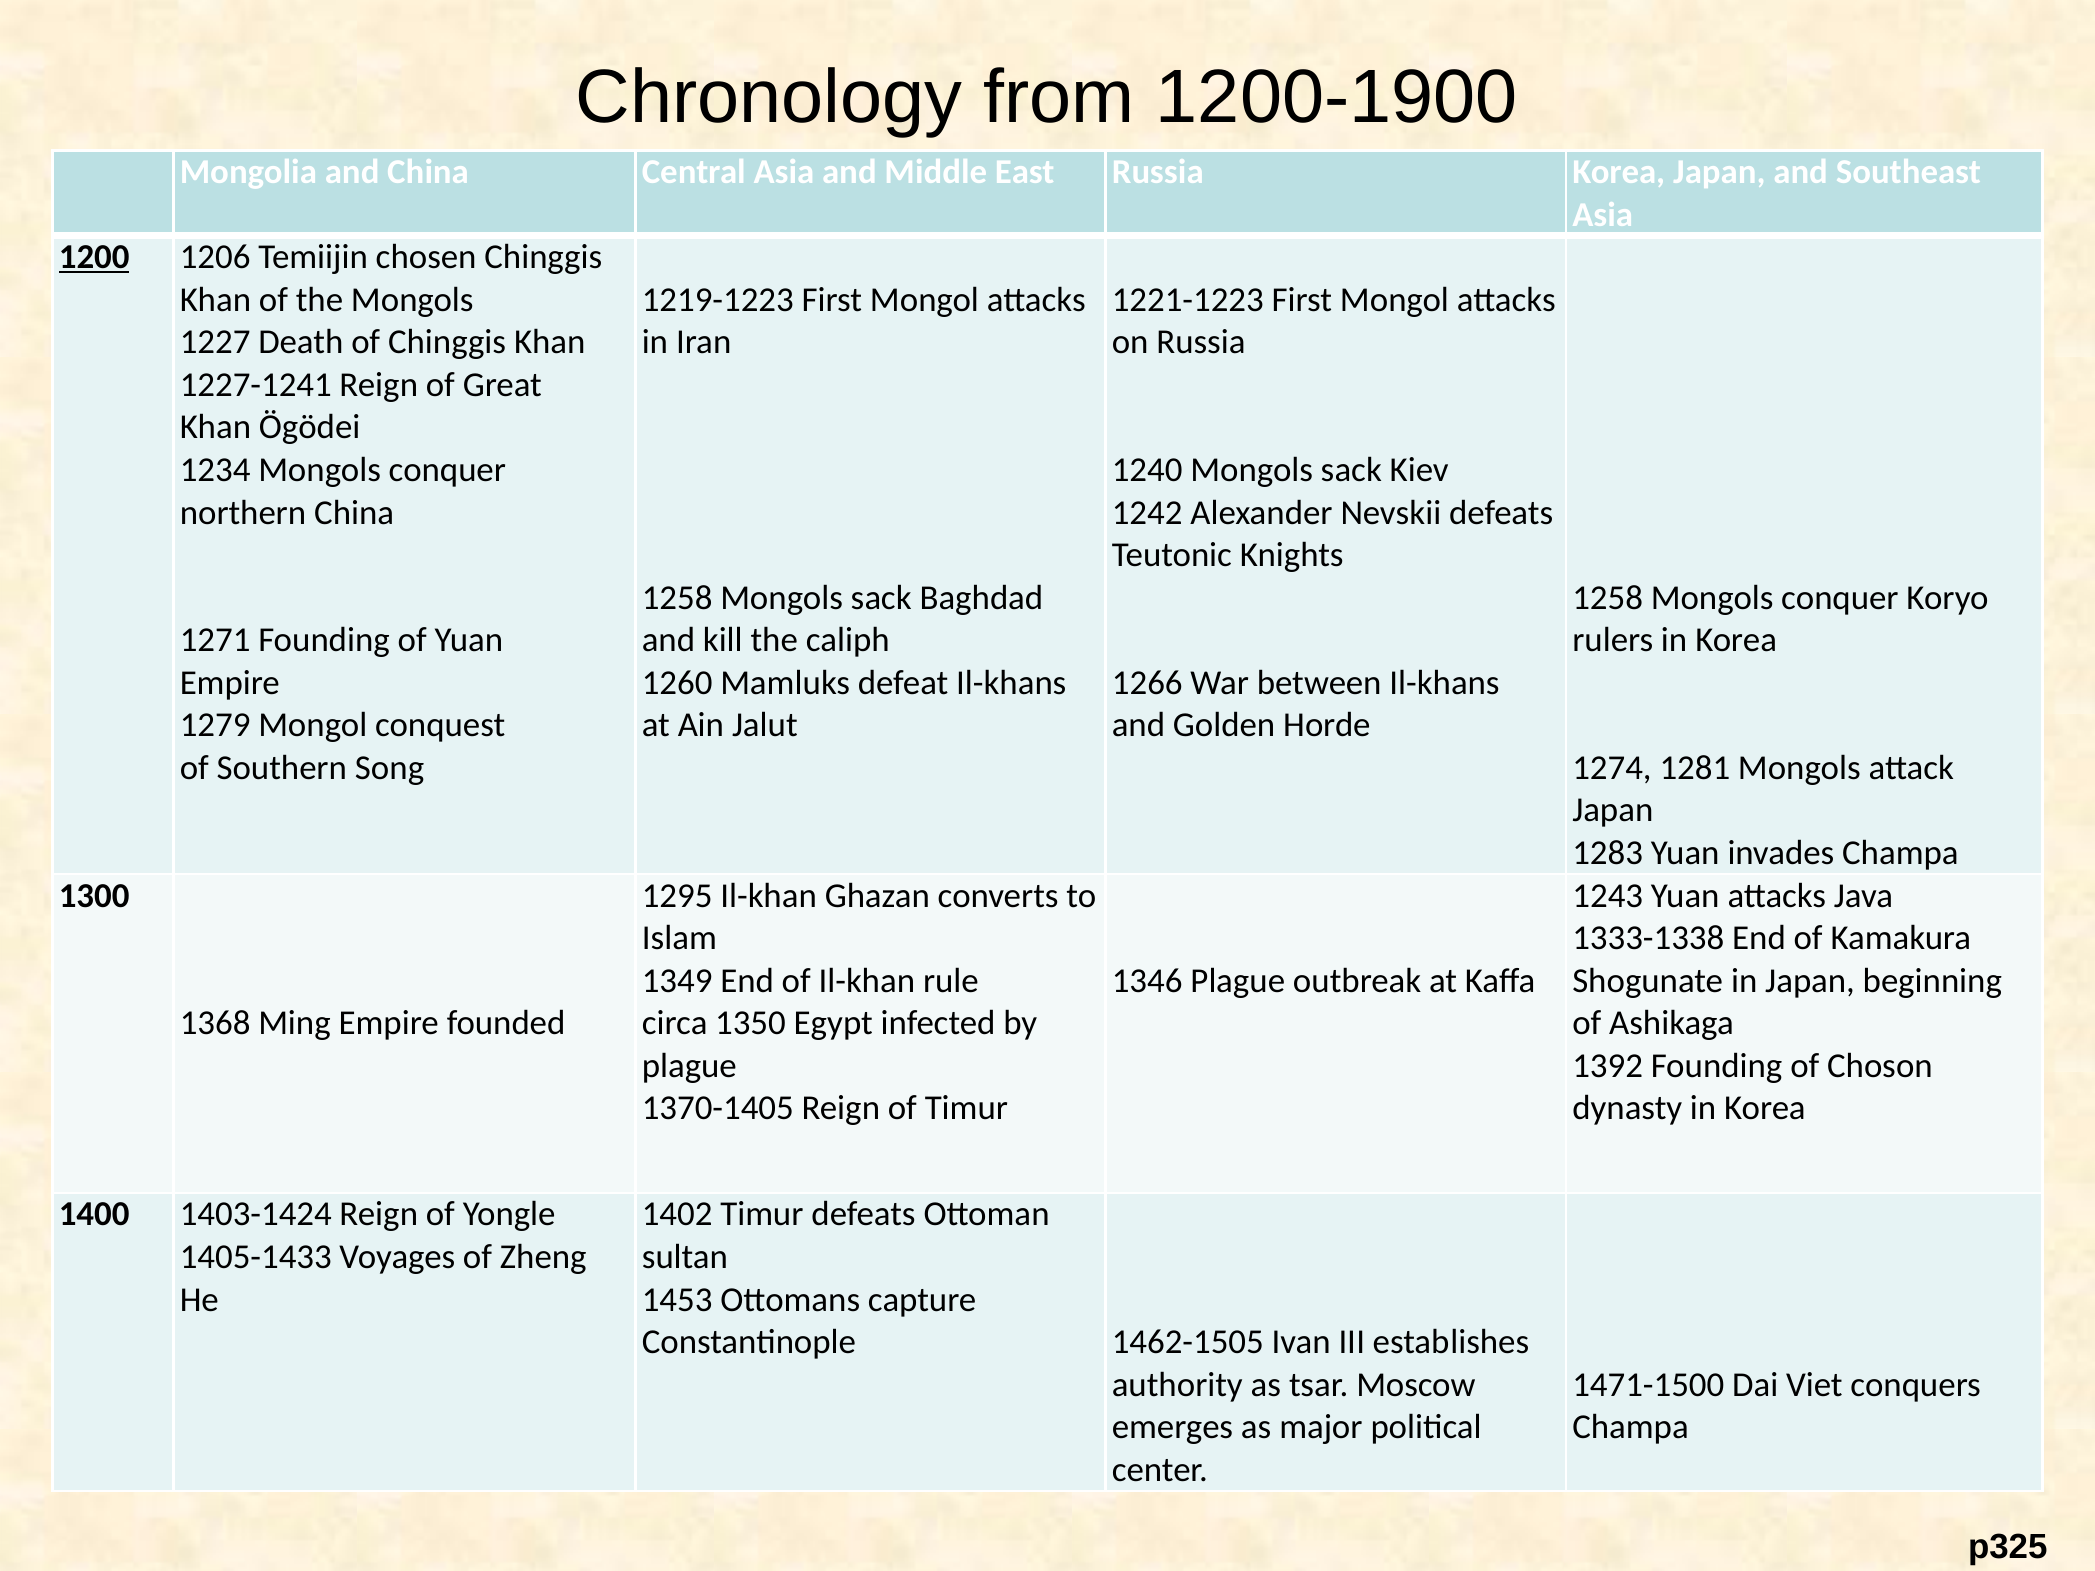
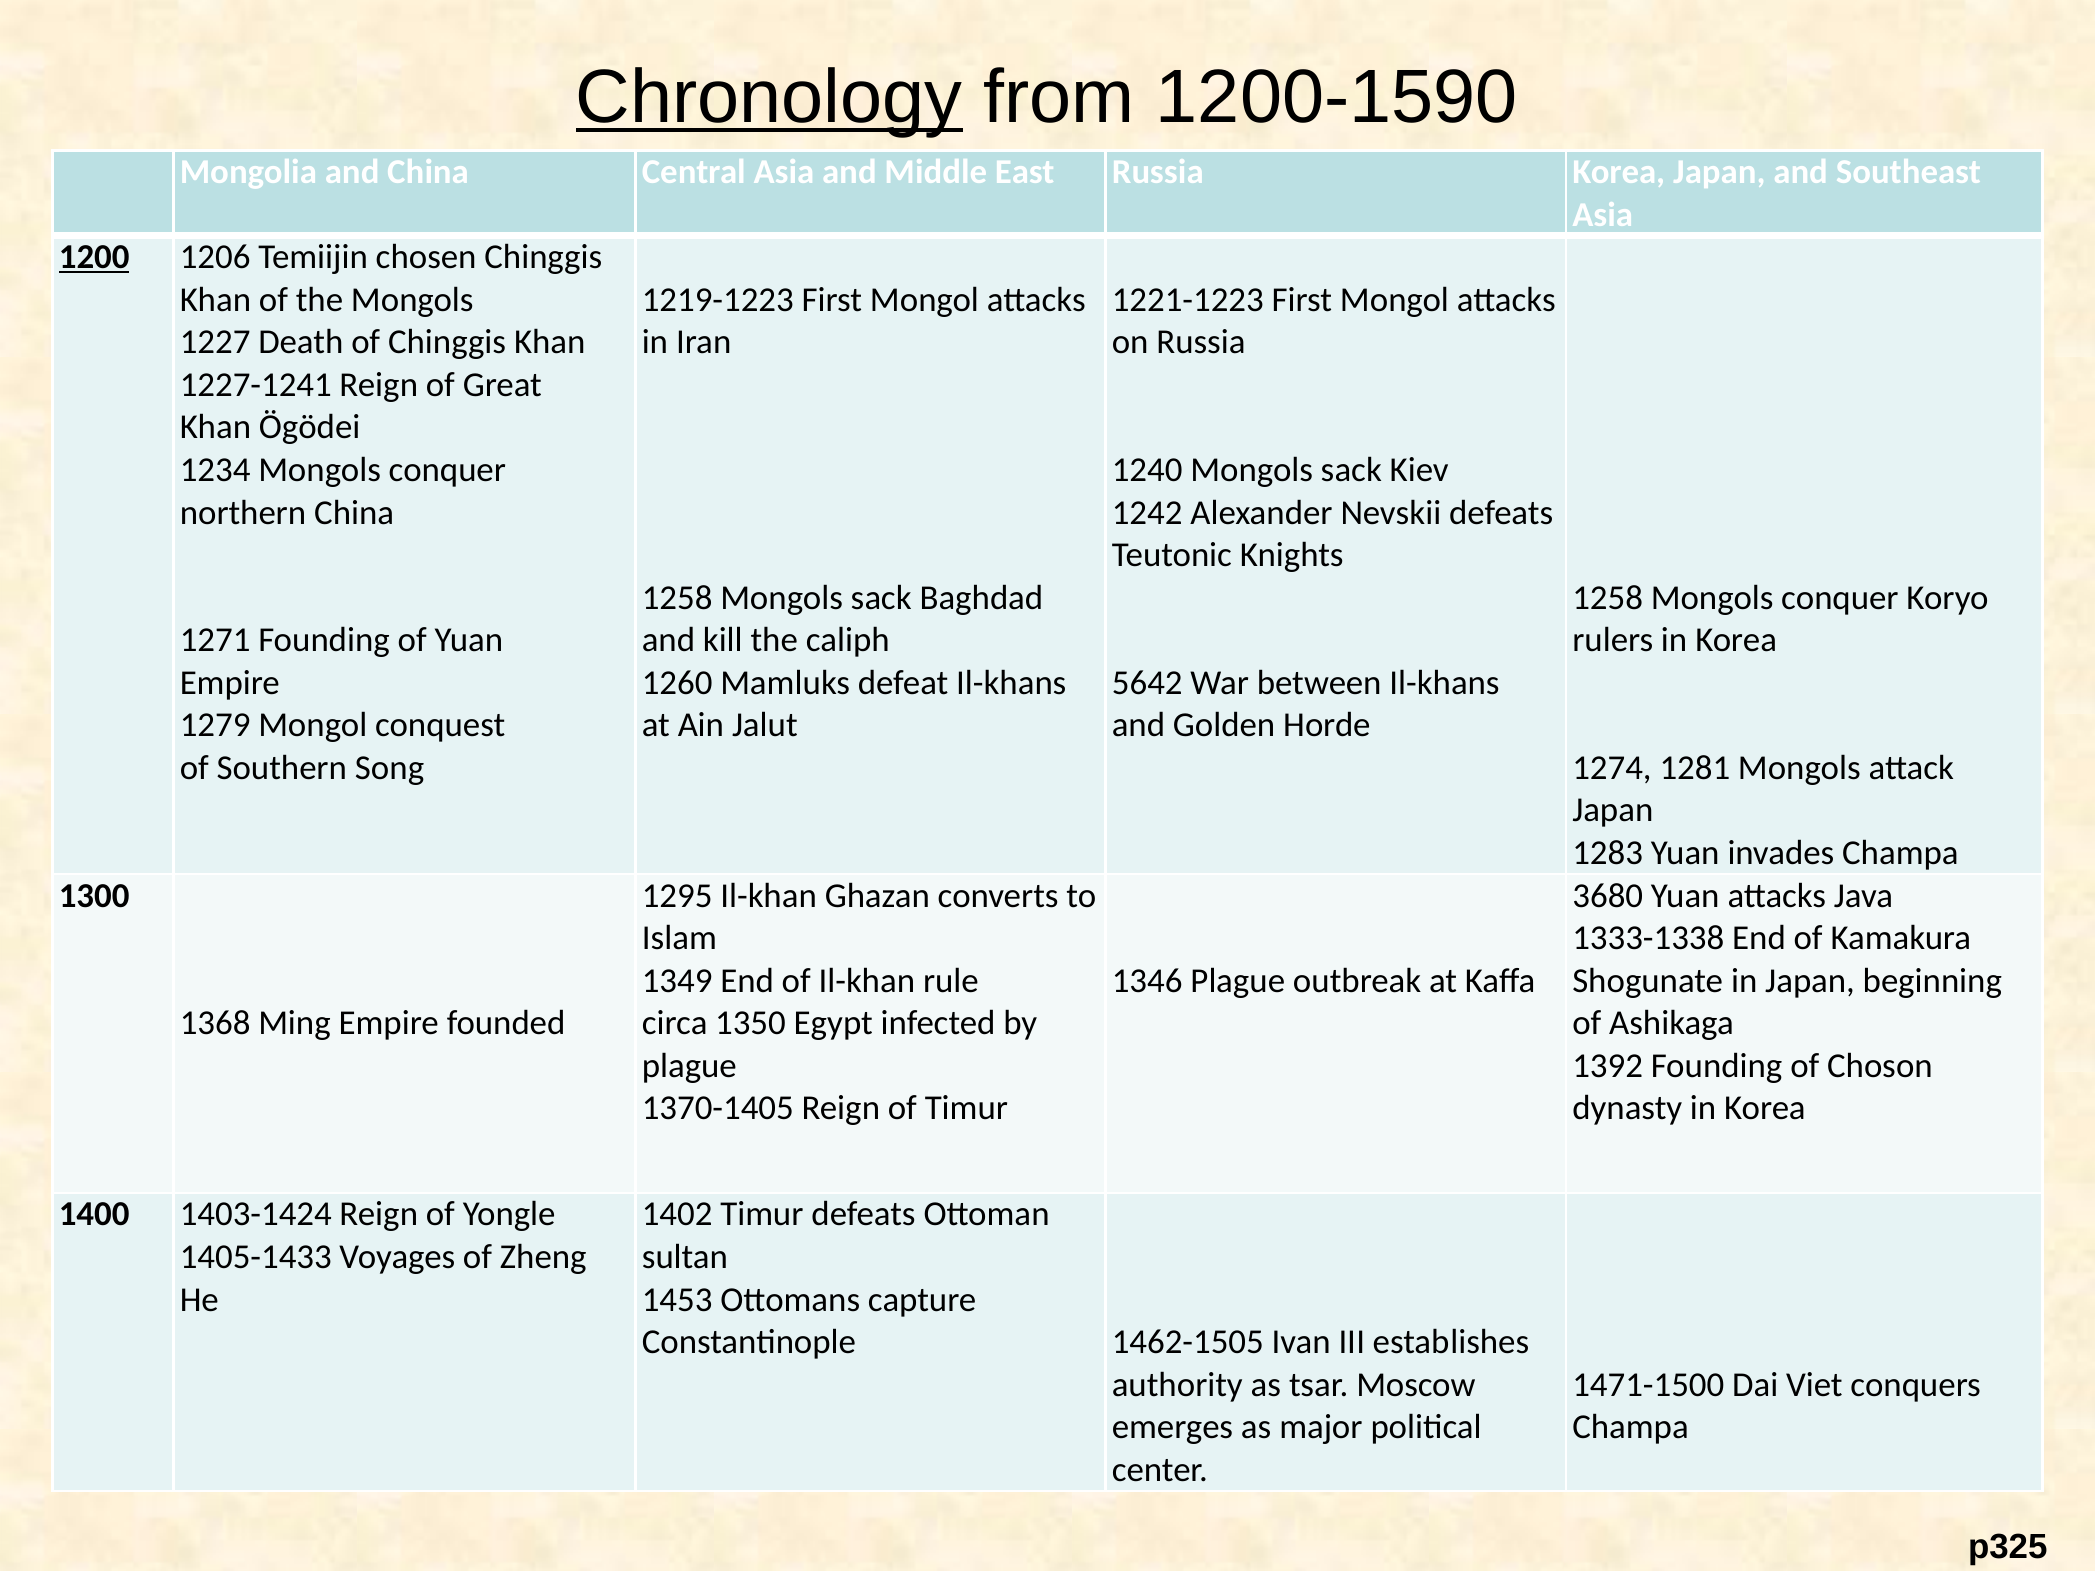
Chronology underline: none -> present
1200-1900: 1200-1900 -> 1200-1590
1266: 1266 -> 5642
1243: 1243 -> 3680
